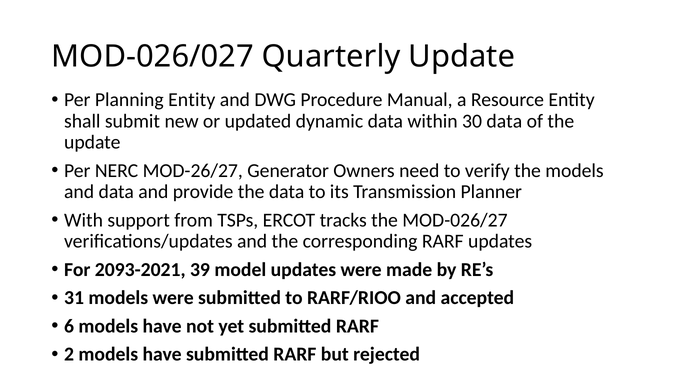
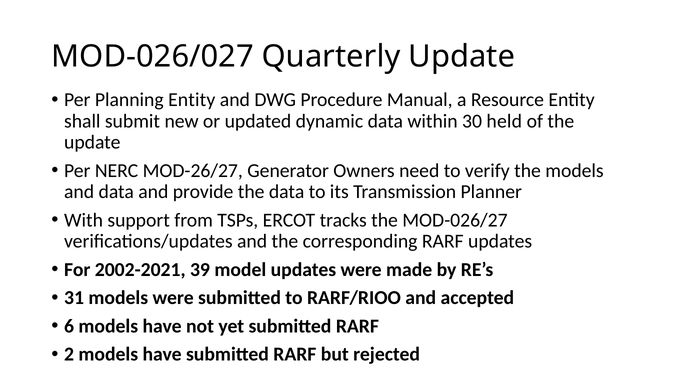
30 data: data -> held
2093-2021: 2093-2021 -> 2002-2021
